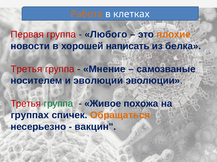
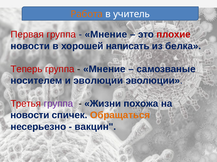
клетках: клетках -> учитель
Любого at (106, 35): Любого -> Мнение
плохие colour: orange -> red
Третья at (26, 69): Третья -> Теперь
группа at (58, 104) colour: green -> purple
Живое: Живое -> Жизни
группах at (30, 116): группах -> новости
